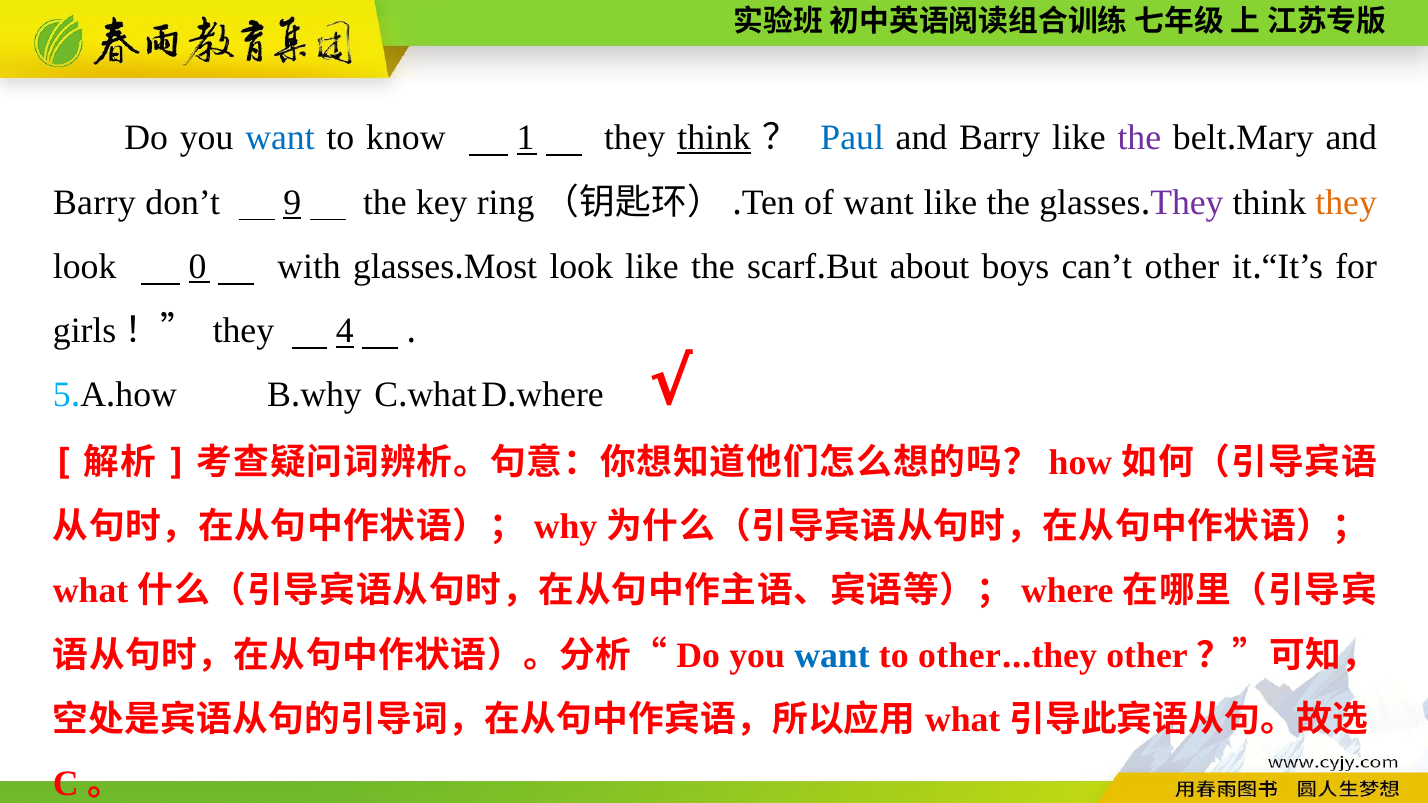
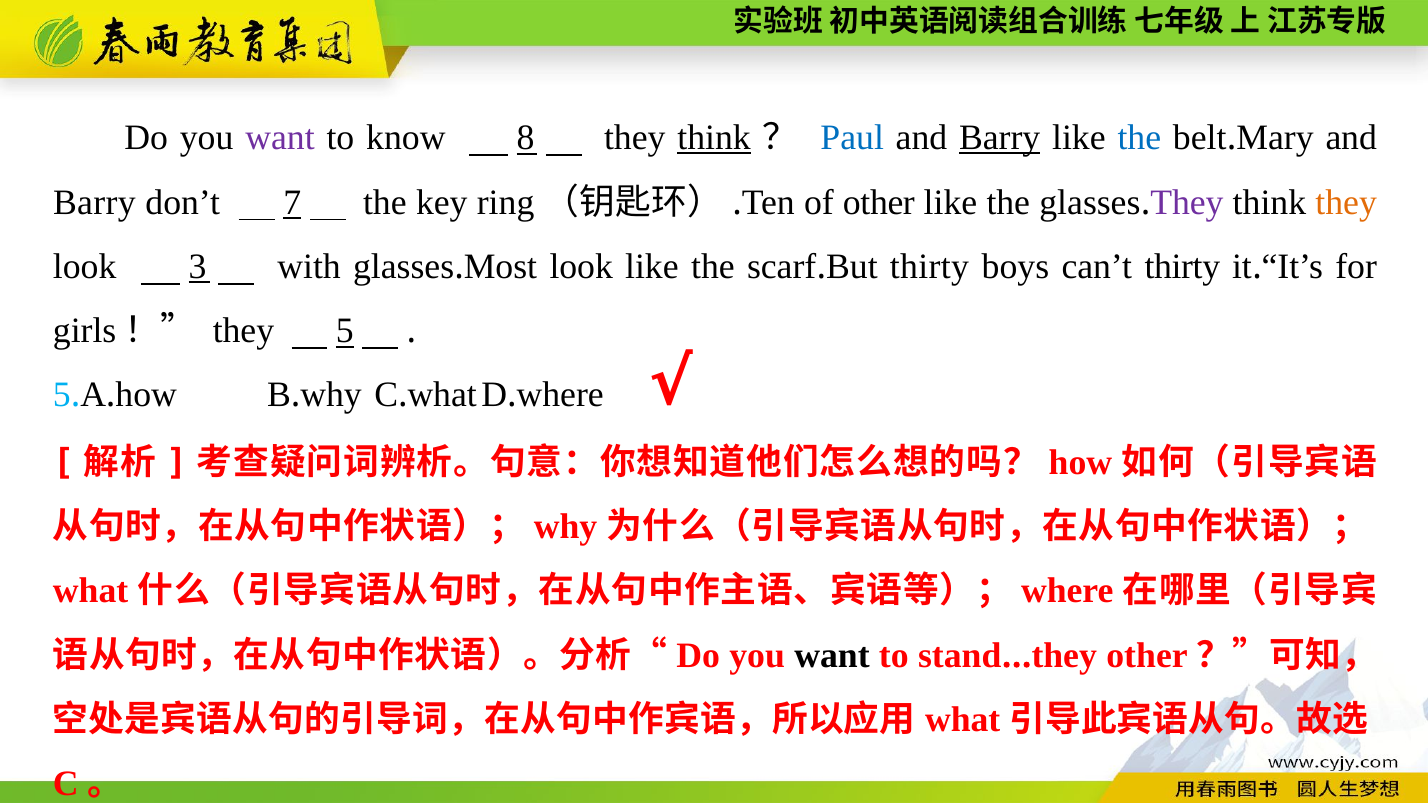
want at (280, 138) colour: blue -> purple
1: 1 -> 8
Barry at (1000, 138) underline: none -> present
the at (1139, 138) colour: purple -> blue
9: 9 -> 7
of want: want -> other
0: 0 -> 3
about at (930, 267): about -> thirty
can’t other: other -> thirty
they 4: 4 -> 5
want at (832, 656) colour: blue -> black
to other: other -> stand
